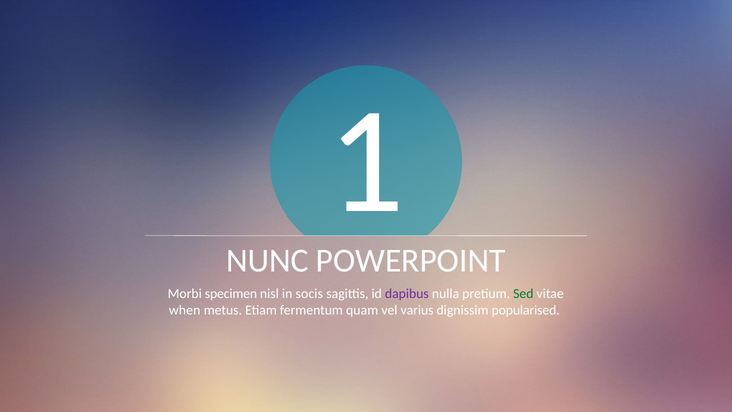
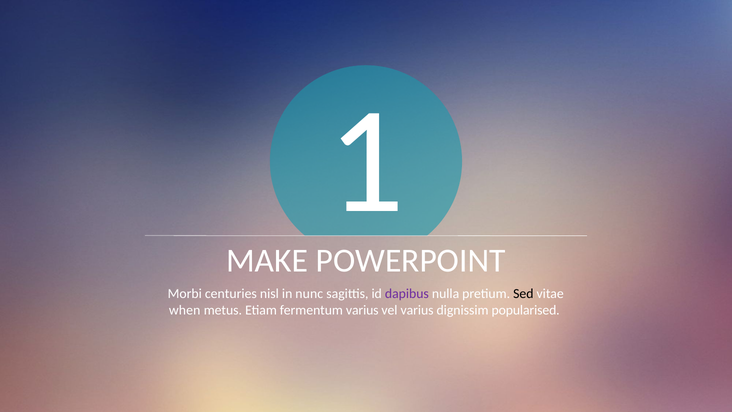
NUNC: NUNC -> MAKE
specimen: specimen -> centuries
socis: socis -> nunc
Sed colour: green -> black
fermentum quam: quam -> varius
